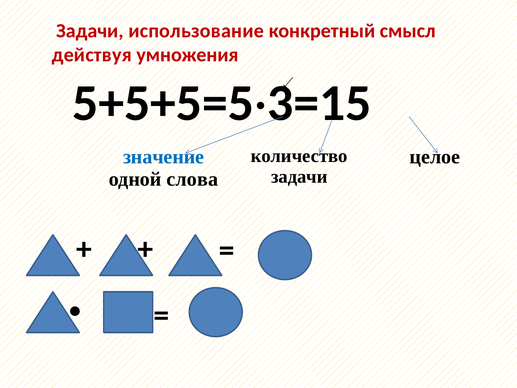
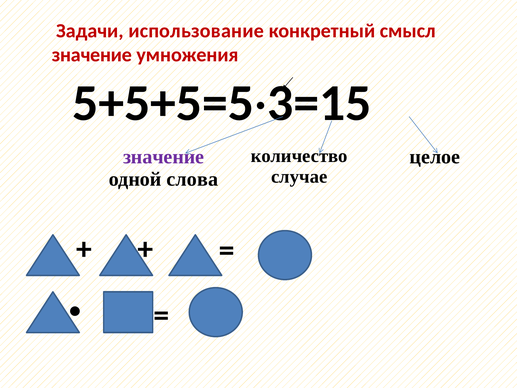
действуя at (92, 55): действуя -> значение
значение at (164, 157) colour: blue -> purple
задачи at (299, 177): задачи -> случае
